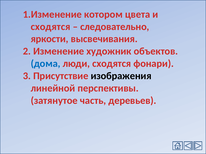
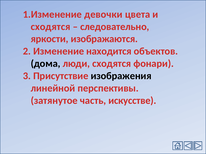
котором: котором -> девочки
высвечивания: высвечивания -> изображаются
художник: художник -> находится
дома colour: blue -> black
деревьев: деревьев -> искусстве
